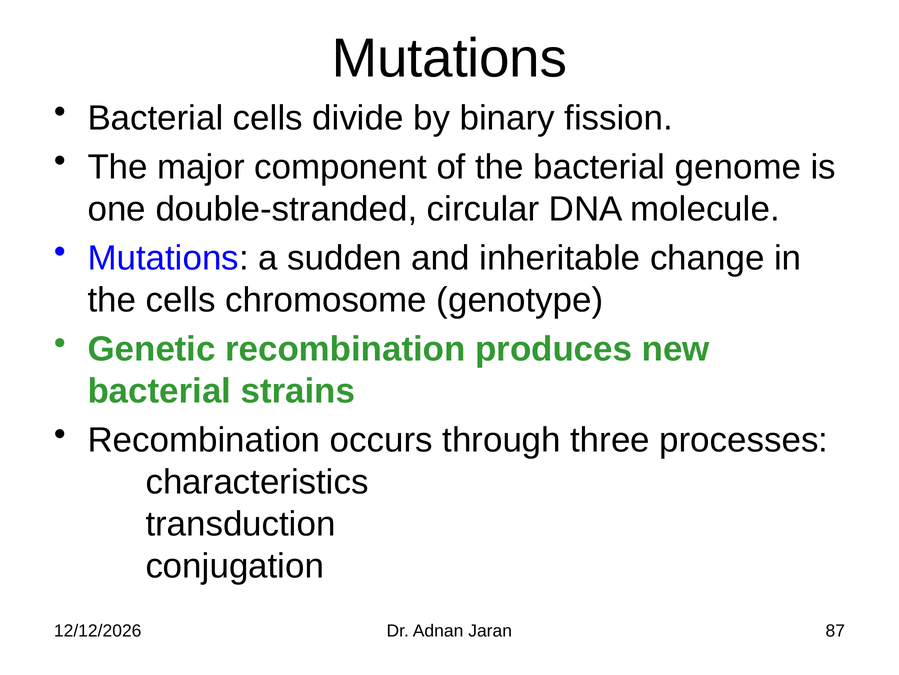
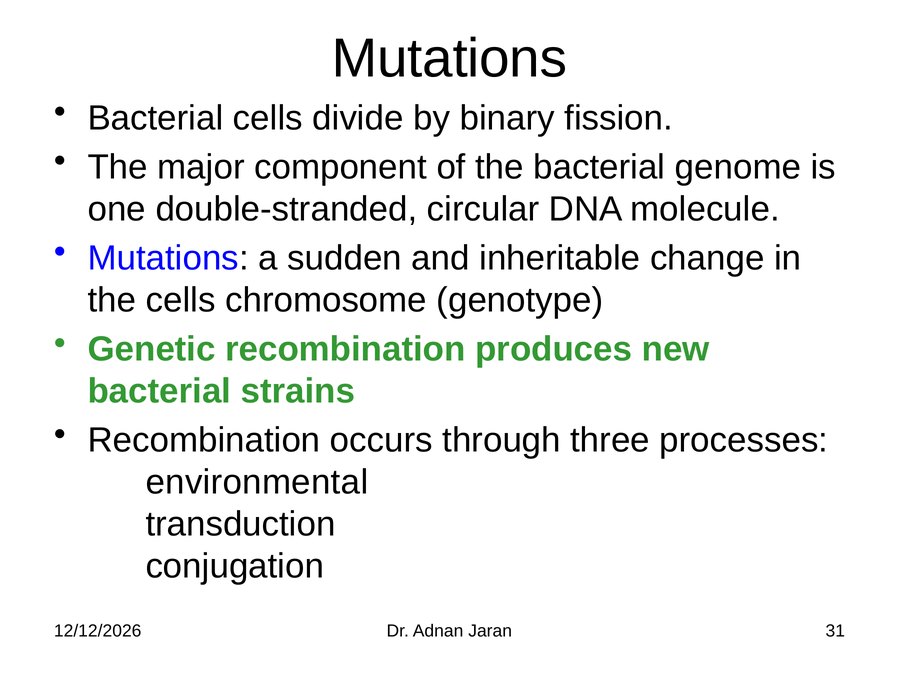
characteristics: characteristics -> environmental
87: 87 -> 31
